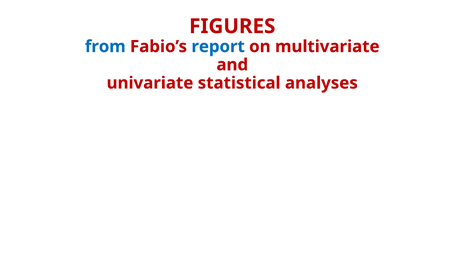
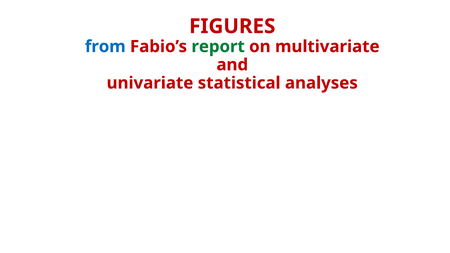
report colour: blue -> green
